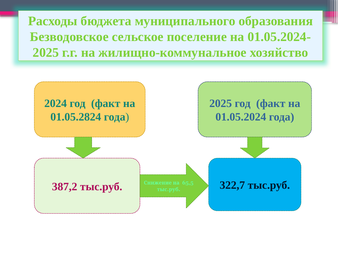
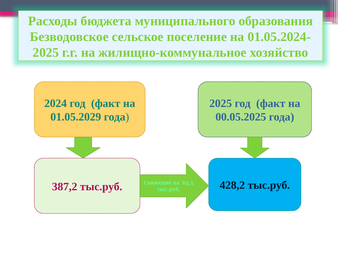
01.05.2824: 01.05.2824 -> 01.05.2029
01.05.2024: 01.05.2024 -> 00.05.2025
322,7: 322,7 -> 428,2
